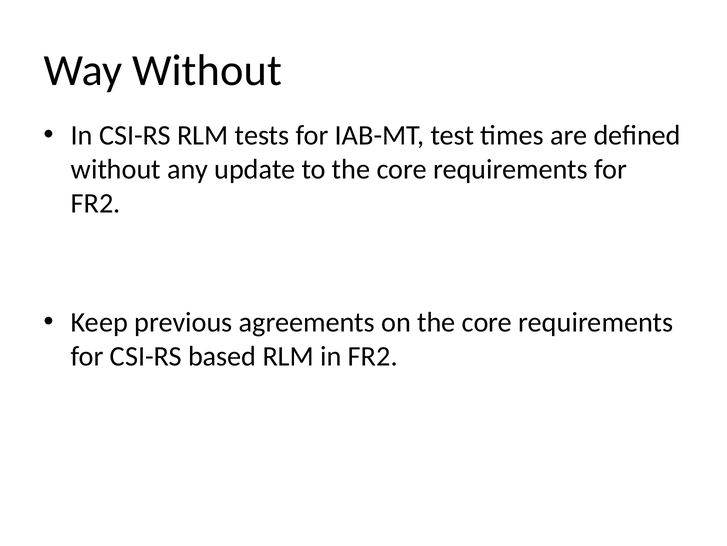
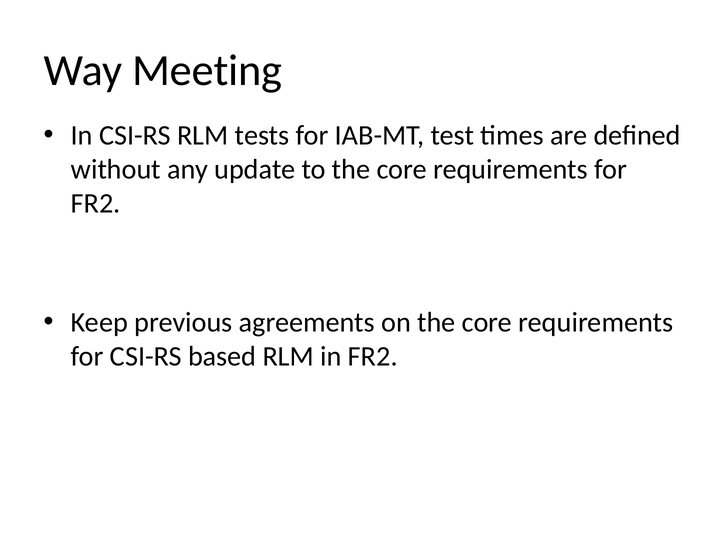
Way Without: Without -> Meeting
